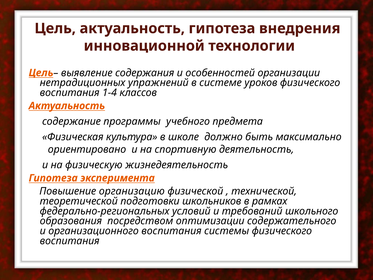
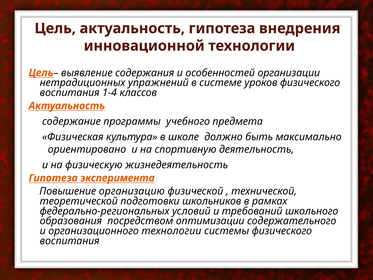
организационного воспитания: воспитания -> технологии
